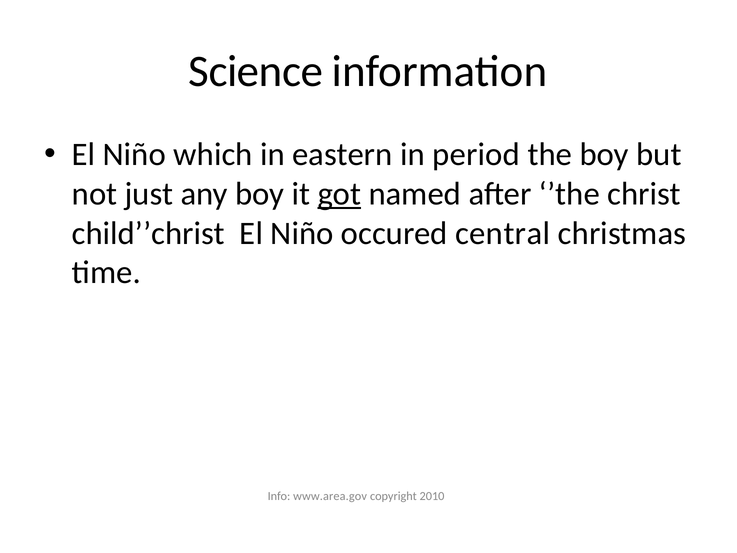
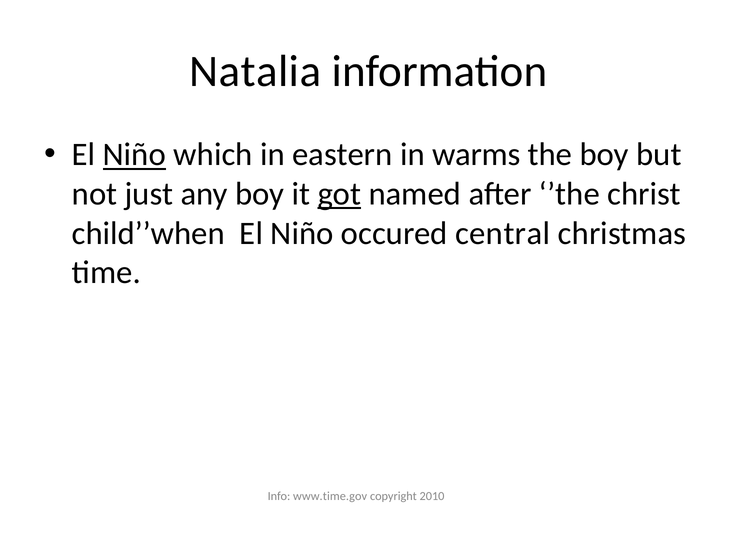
Science: Science -> Natalia
Niño at (134, 155) underline: none -> present
period: period -> warms
child’’christ: child’’christ -> child’’when
www.area.gov: www.area.gov -> www.time.gov
